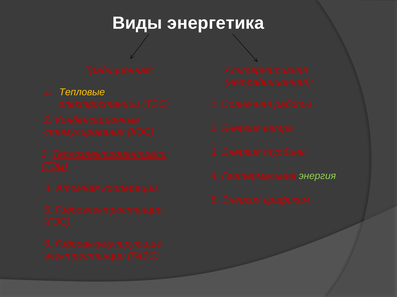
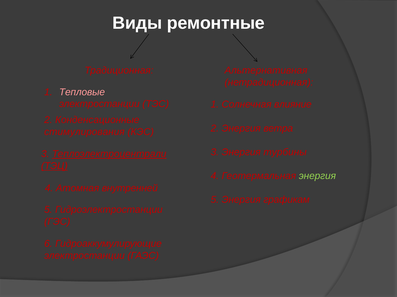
энергетика: энергетика -> ремонтные
Тепловые colour: yellow -> pink
работы: работы -> влияние
кооперации: кооперации -> внутренней
